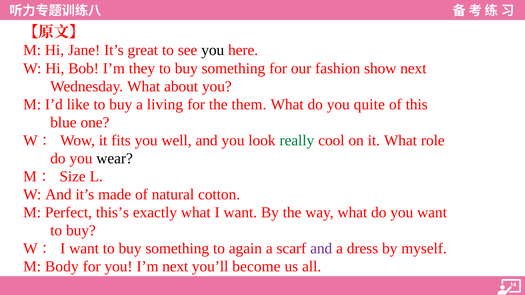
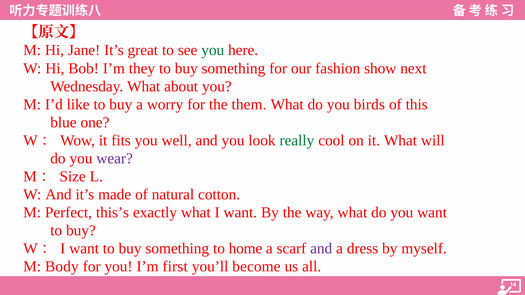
you at (213, 50) colour: black -> green
living: living -> worry
quite: quite -> birds
role: role -> will
wear colour: black -> purple
again: again -> home
I’m next: next -> first
